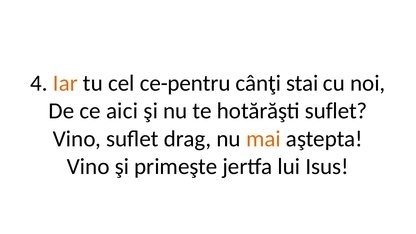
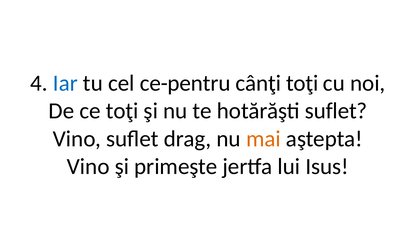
Iar colour: orange -> blue
cânţi stai: stai -> toţi
ce aici: aici -> toţi
